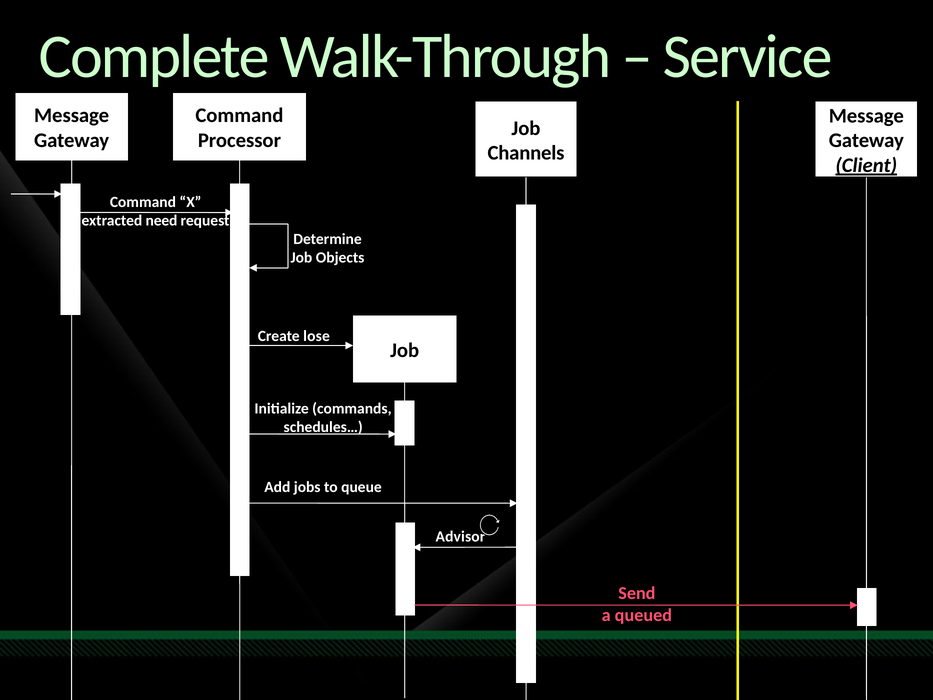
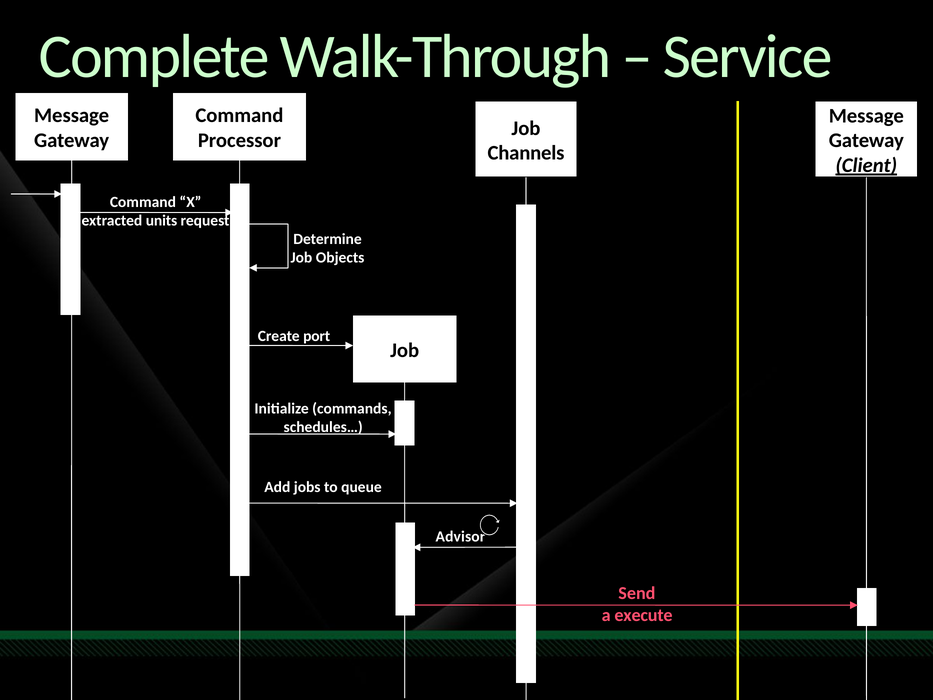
need: need -> units
lose: lose -> port
queued: queued -> execute
